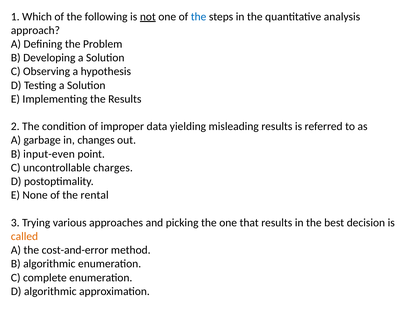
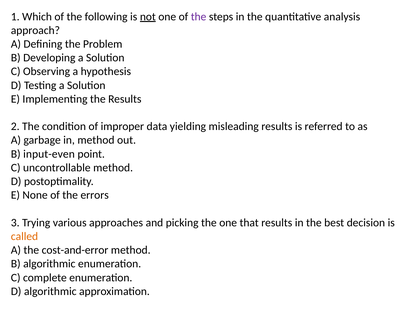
the at (199, 17) colour: blue -> purple
in changes: changes -> method
uncontrollable charges: charges -> method
rental: rental -> errors
